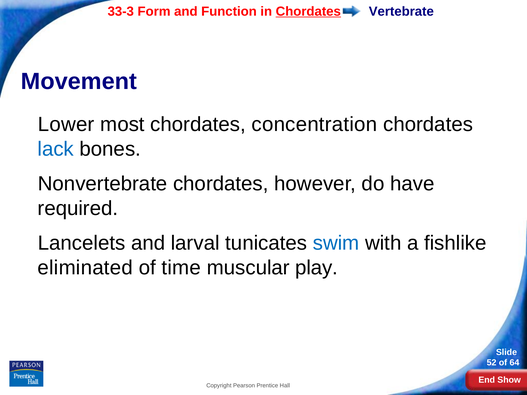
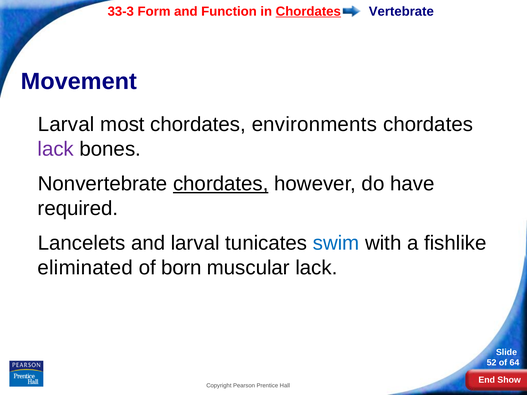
Lower at (66, 124): Lower -> Larval
concentration: concentration -> environments
lack at (56, 149) colour: blue -> purple
chordates at (221, 184) underline: none -> present
time: time -> born
muscular play: play -> lack
